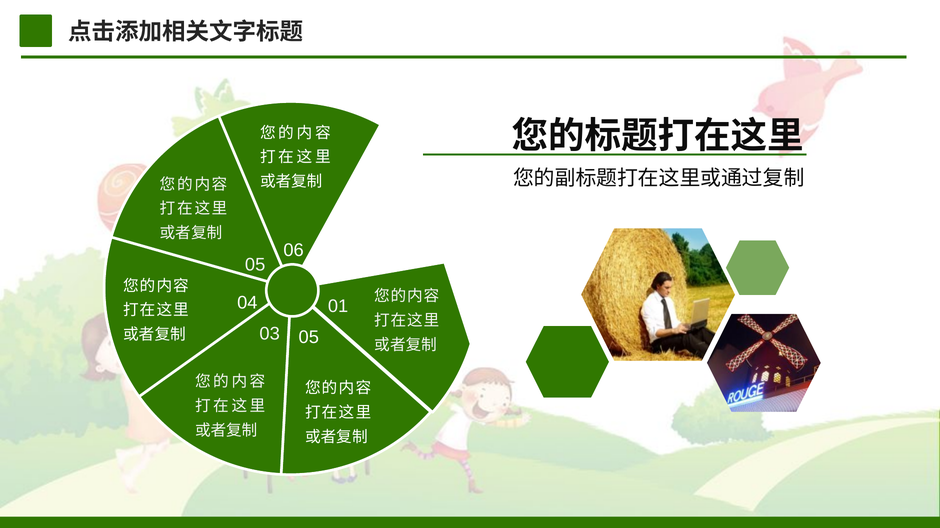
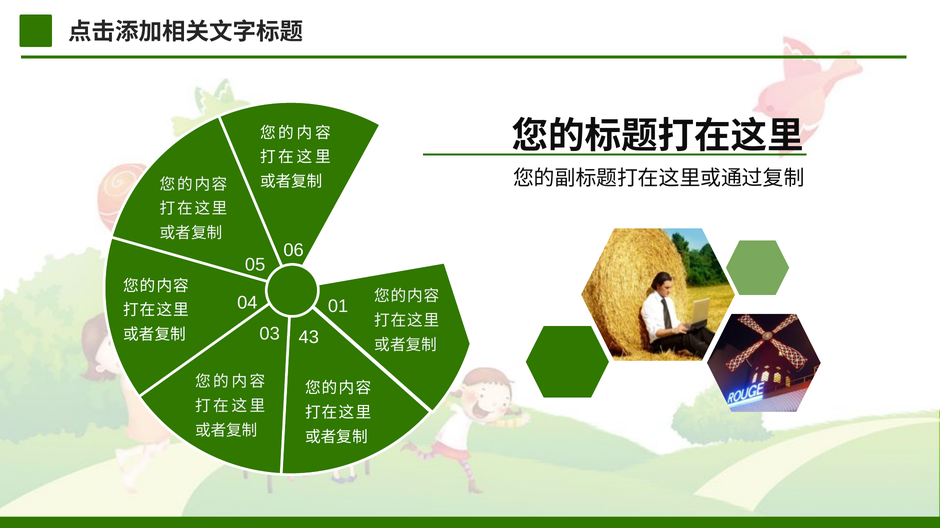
03 05: 05 -> 43
